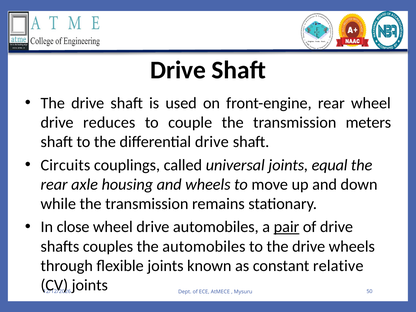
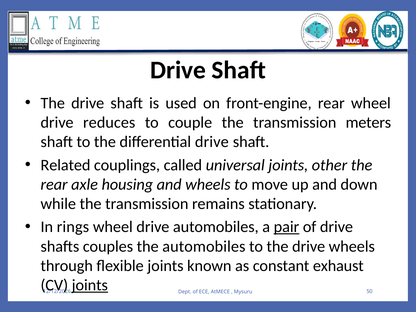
Circuits: Circuits -> Related
equal: equal -> other
close: close -> rings
relative: relative -> exhaust
joints at (90, 285) underline: none -> present
